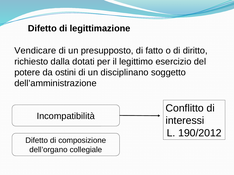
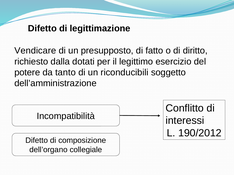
ostini: ostini -> tanto
disciplinano: disciplinano -> riconducibili
